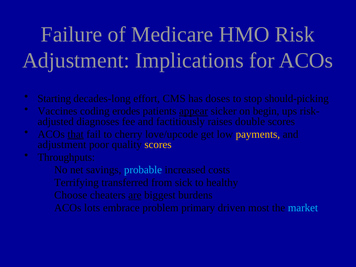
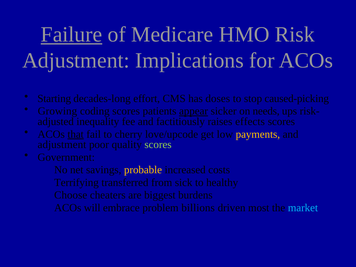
Failure underline: none -> present
should-picking: should-picking -> caused-picking
Vaccines: Vaccines -> Growing
coding erodes: erodes -> scores
begin: begin -> needs
diagnoses: diagnoses -> inequality
double: double -> effects
scores at (158, 145) colour: yellow -> light green
Throughputs: Throughputs -> Government
probable colour: light blue -> yellow
are underline: present -> none
lots: lots -> will
primary: primary -> billions
